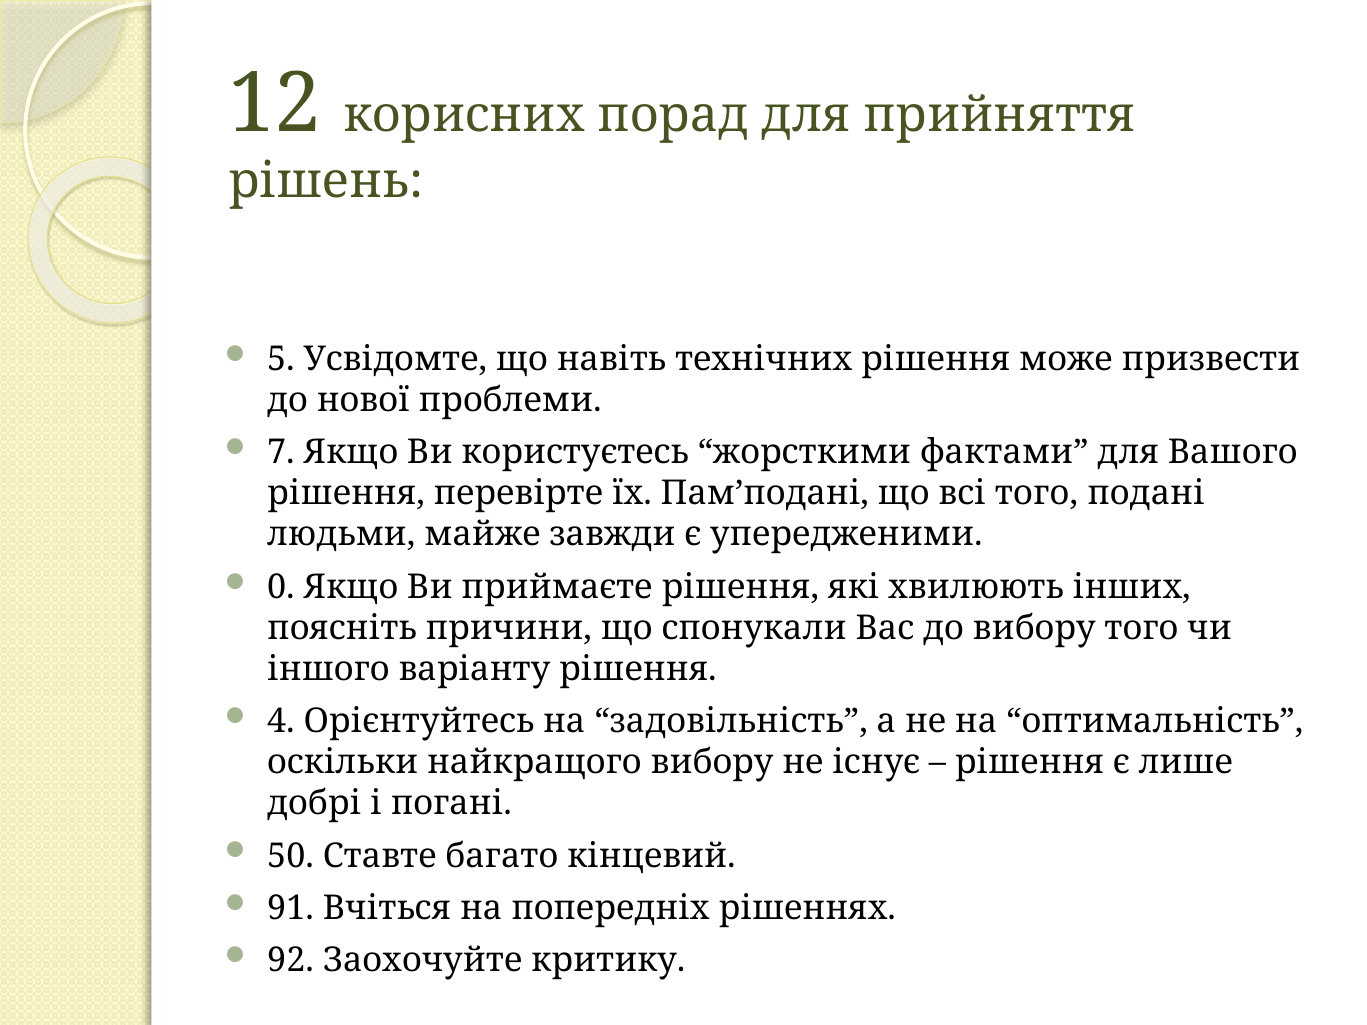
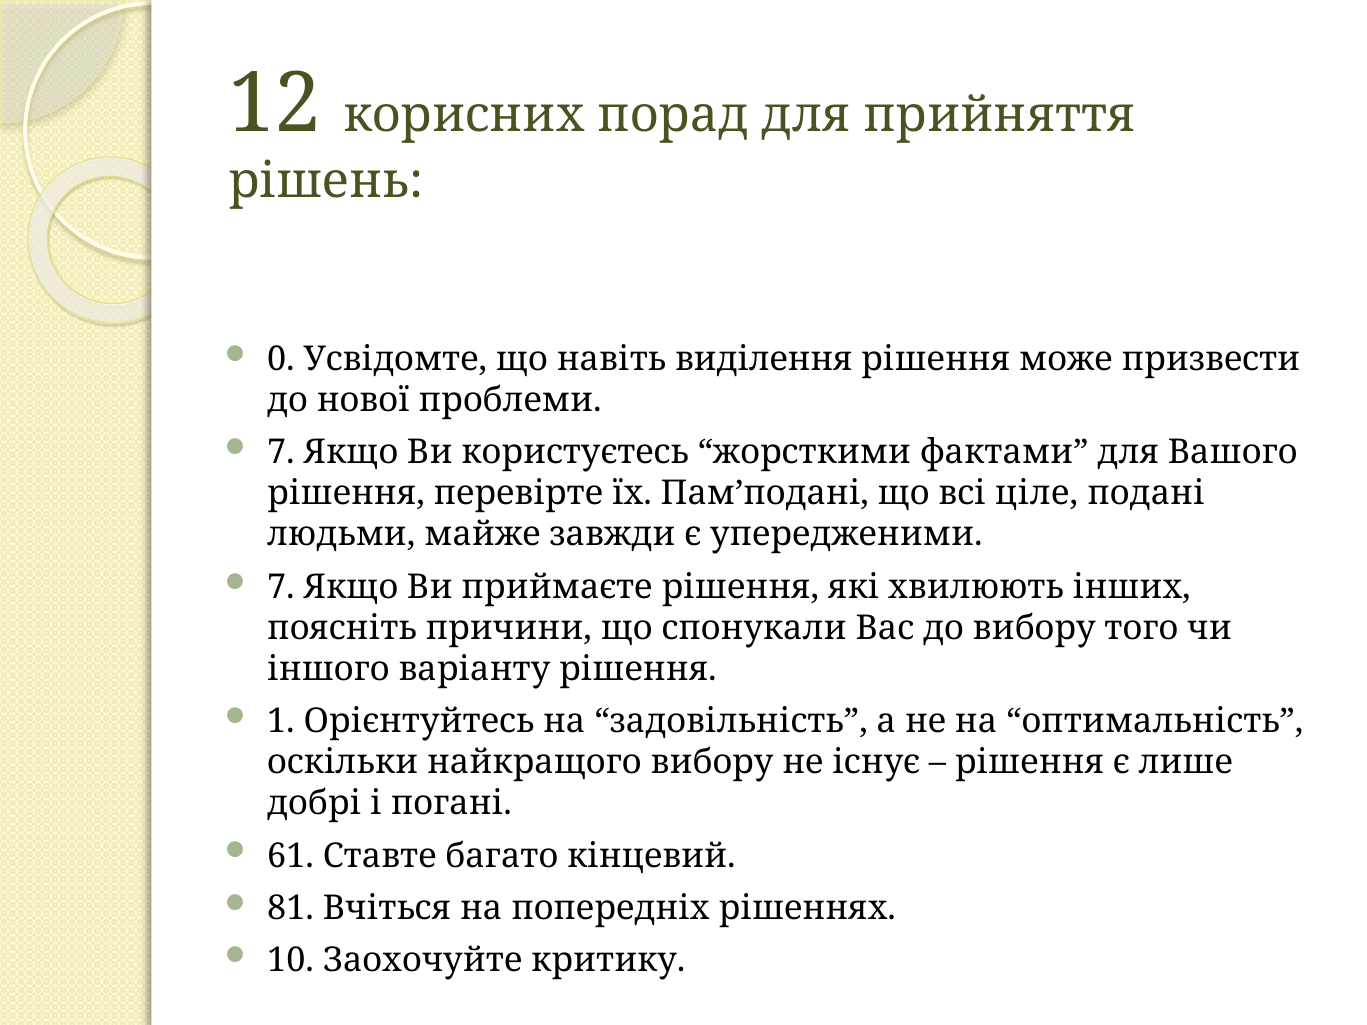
5: 5 -> 0
технічних: технічних -> виділення
всі того: того -> ціле
0 at (281, 587): 0 -> 7
4: 4 -> 1
50: 50 -> 61
91: 91 -> 81
92: 92 -> 10
